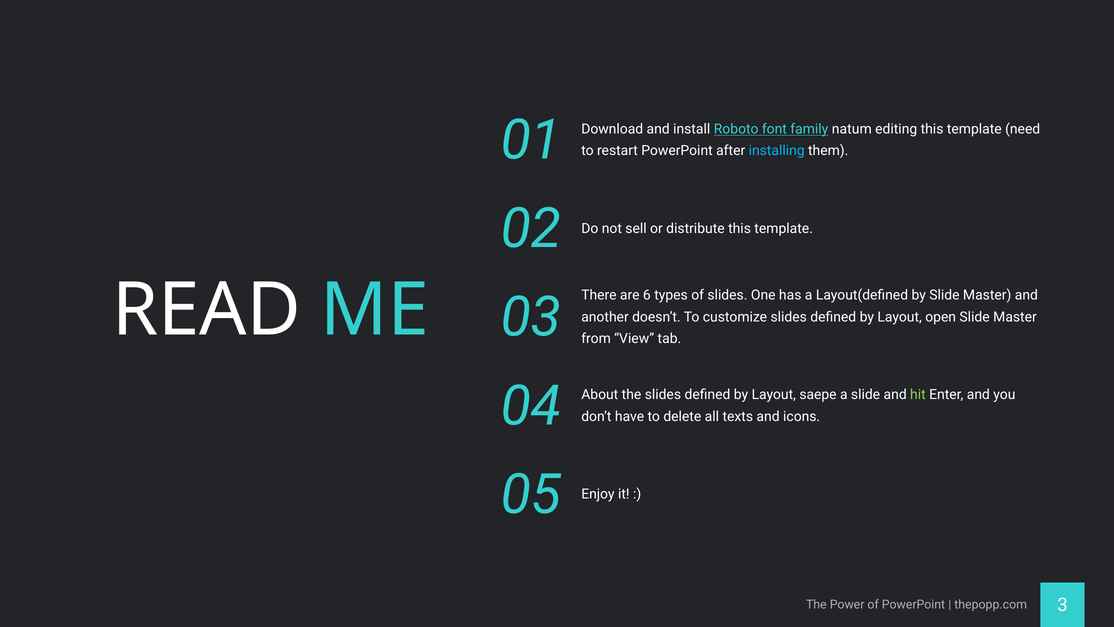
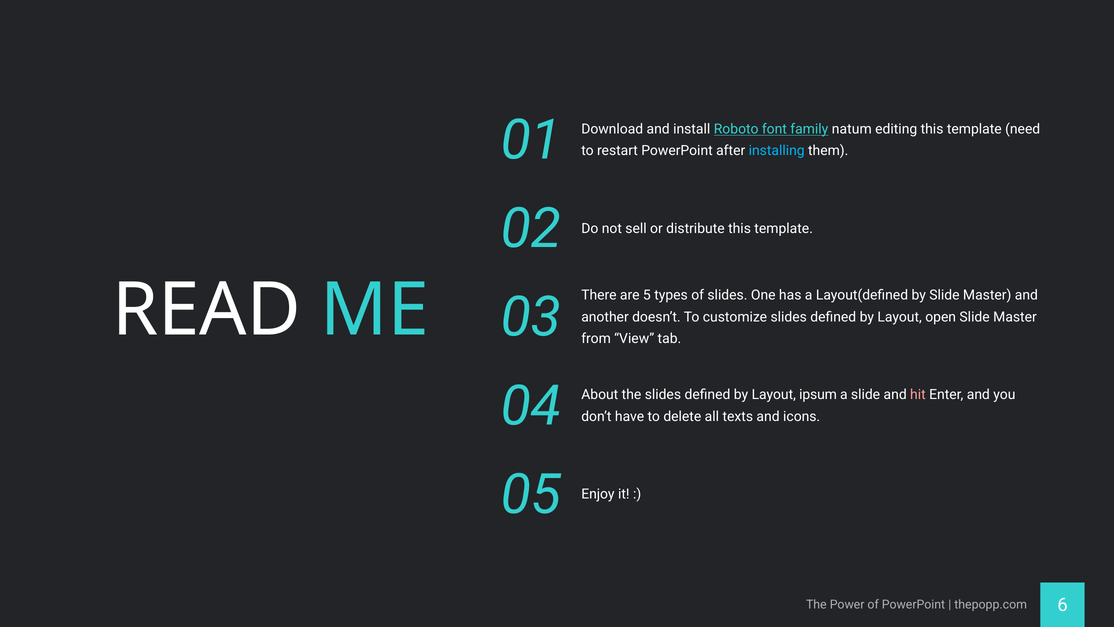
6: 6 -> 5
saepe: saepe -> ipsum
hit colour: light green -> pink
3: 3 -> 6
